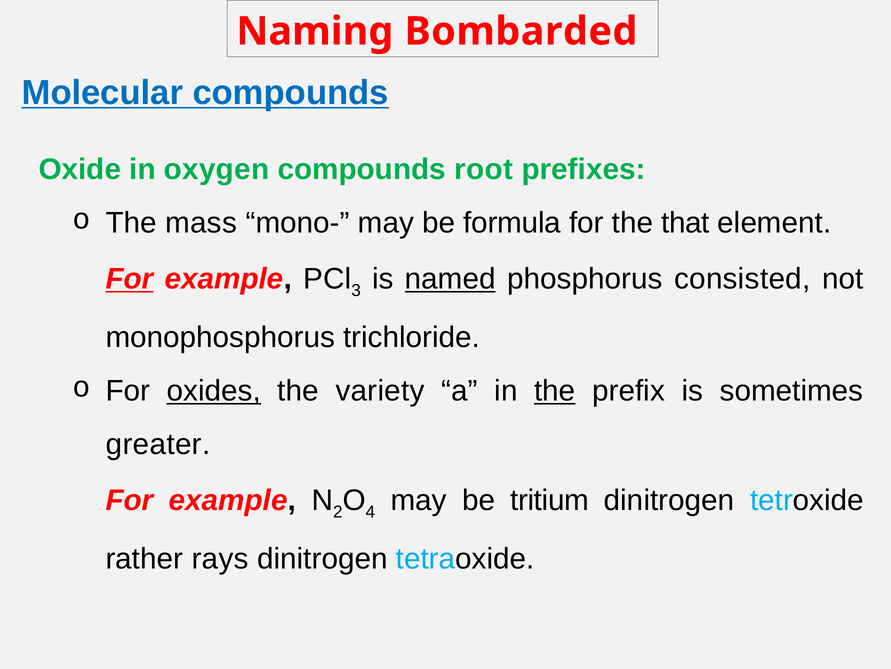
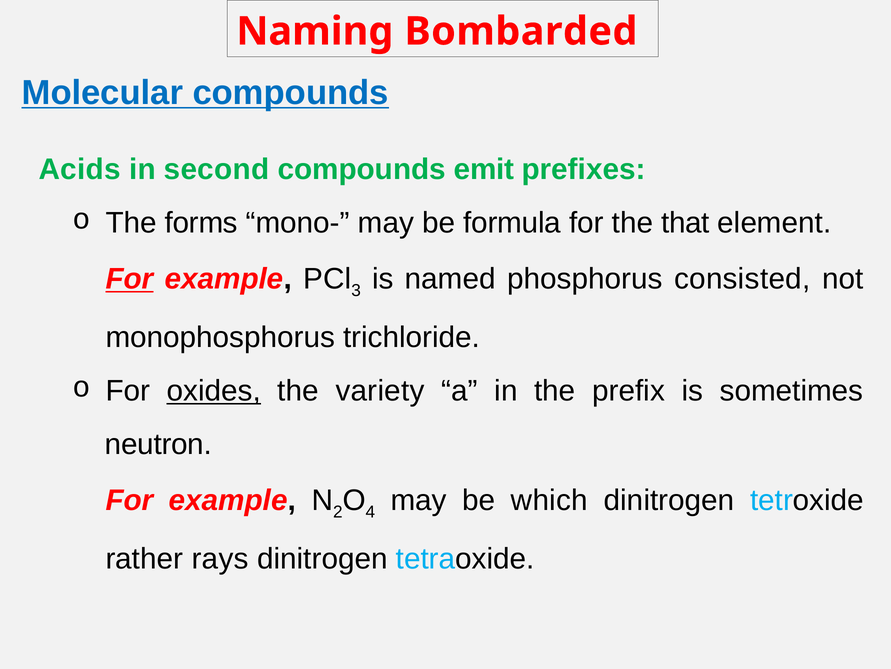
Oxide: Oxide -> Acids
oxygen: oxygen -> second
root: root -> emit
mass: mass -> forms
named underline: present -> none
the at (555, 390) underline: present -> none
greater: greater -> neutron
tritium: tritium -> which
